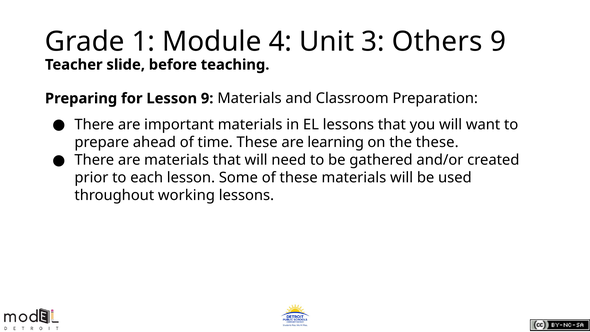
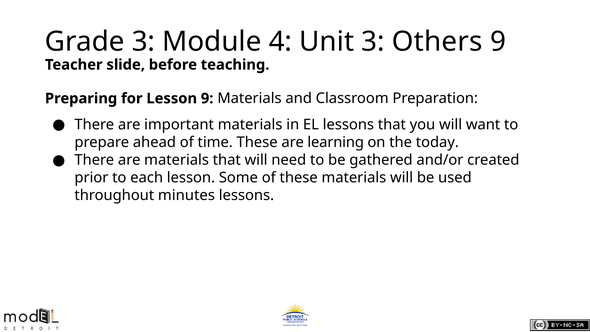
Grade 1: 1 -> 3
the these: these -> today
working: working -> minutes
